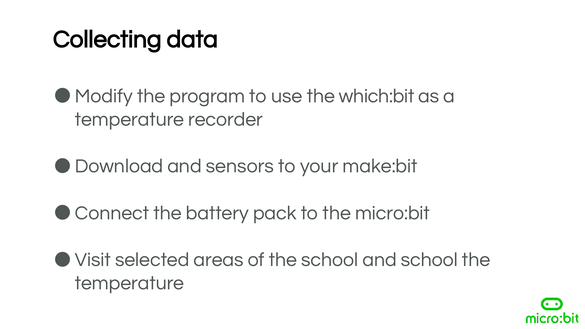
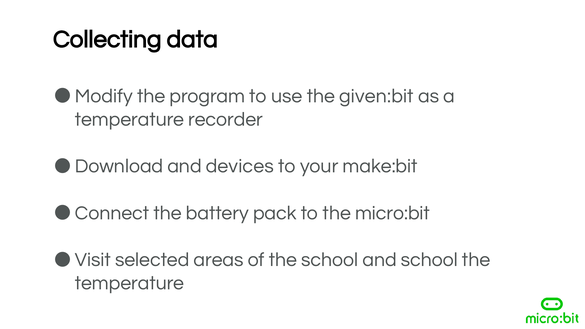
which:bit: which:bit -> given:bit
sensors: sensors -> devices
